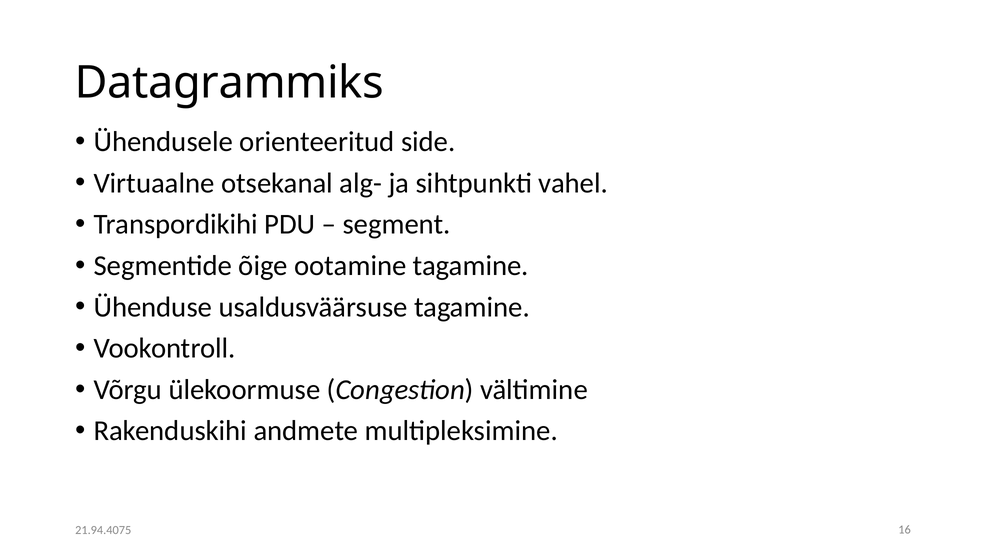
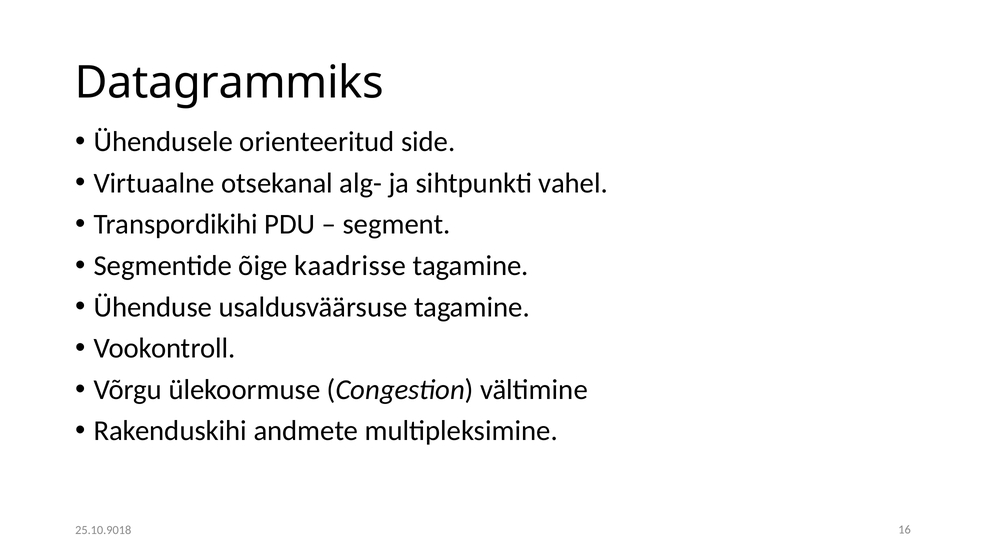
ootamine: ootamine -> kaadrisse
21.94.4075: 21.94.4075 -> 25.10.9018
